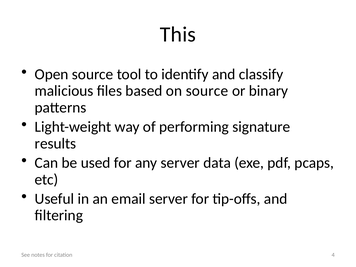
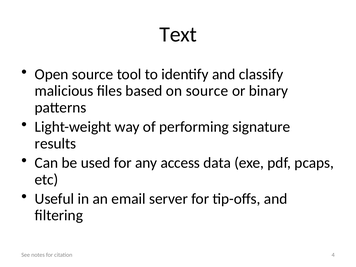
This: This -> Text
any server: server -> access
